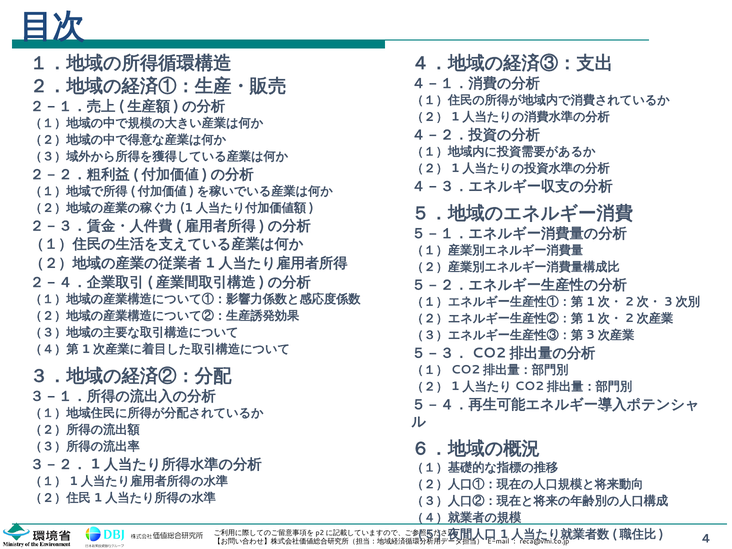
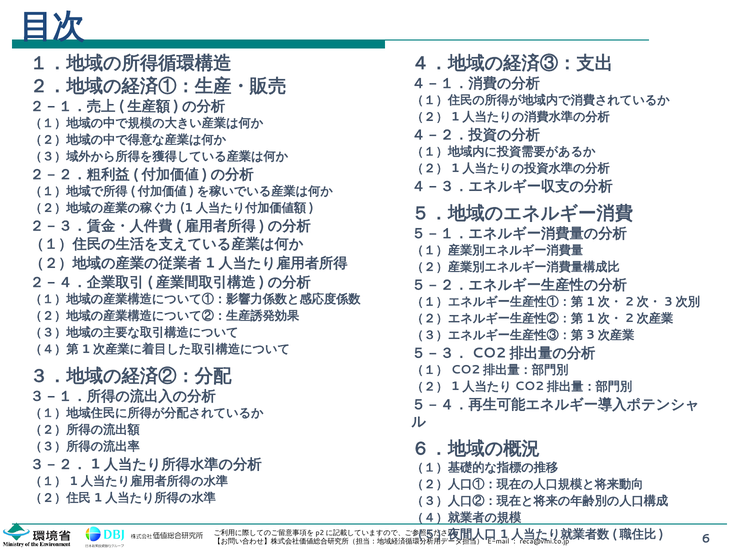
4: 4 -> 6
